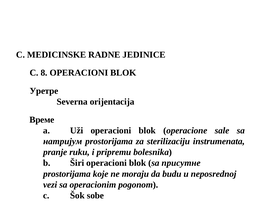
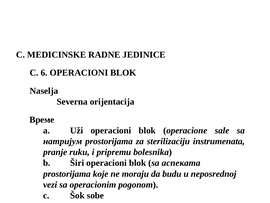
8: 8 -> 6
Уретре: Уретре -> Naselja
присутне: присутне -> аспеката
